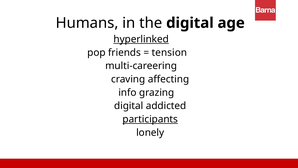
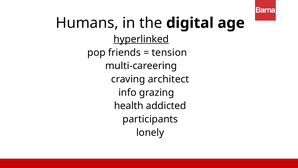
affecting: affecting -> architect
digital at (129, 106): digital -> health
participants underline: present -> none
